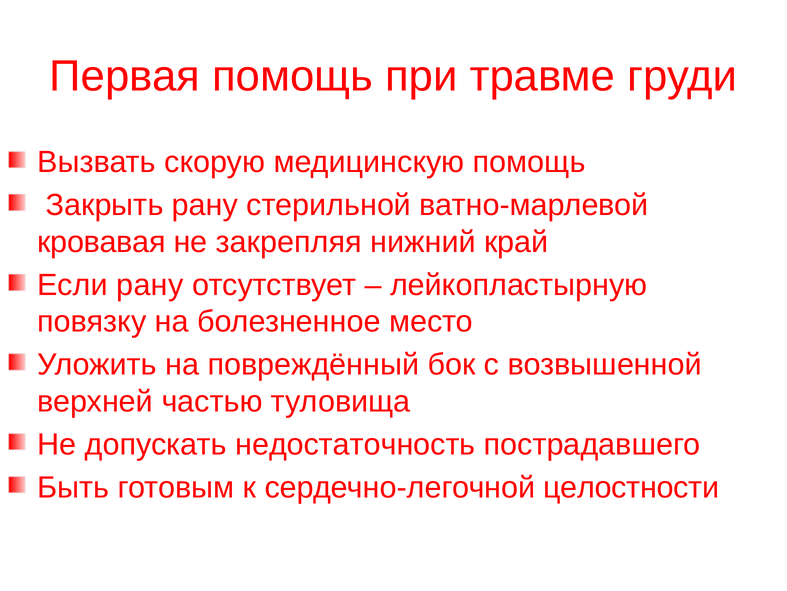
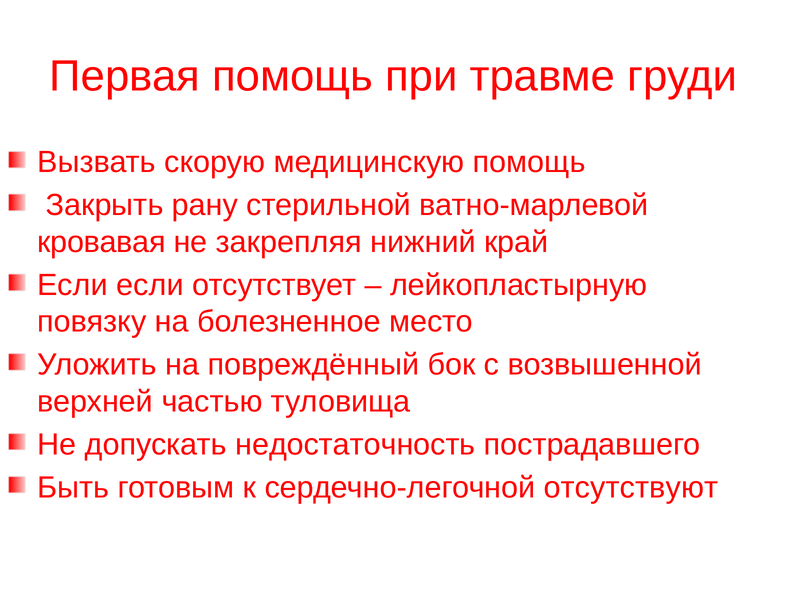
Если рану: рану -> если
целостности: целостности -> отсутствуют
